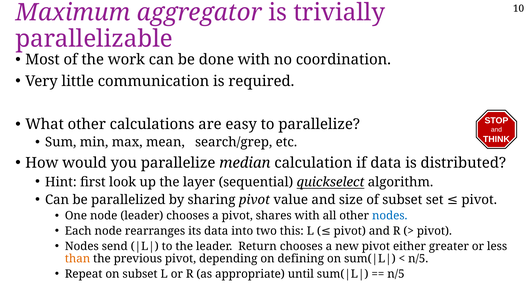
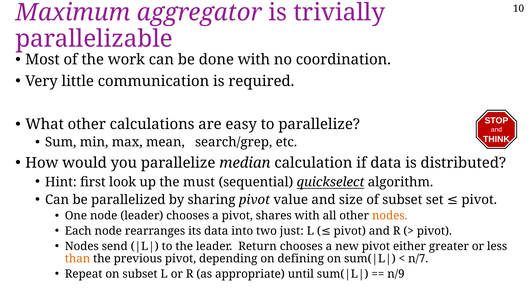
layer: layer -> must
nodes at (390, 216) colour: blue -> orange
this: this -> just
n/5 at (418, 259): n/5 -> n/7
n/5 at (396, 274): n/5 -> n/9
